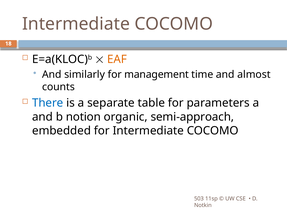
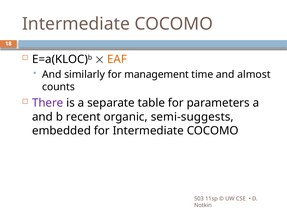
There colour: blue -> purple
notion: notion -> recent
semi-approach: semi-approach -> semi-suggests
